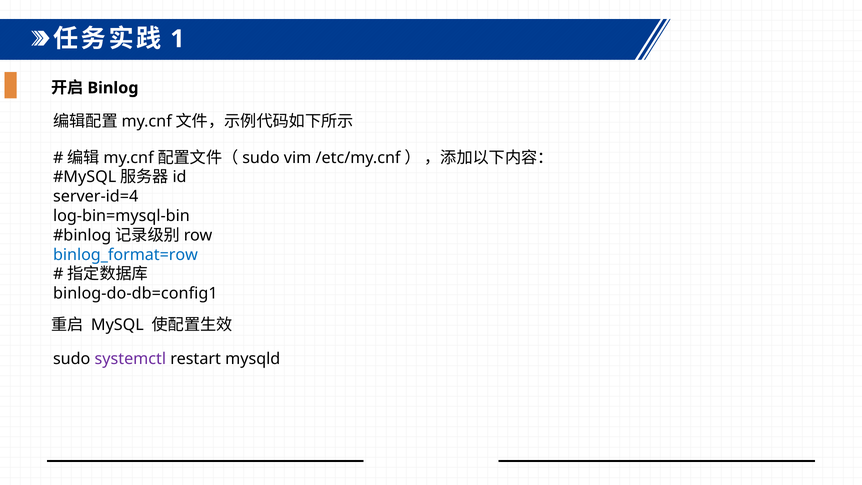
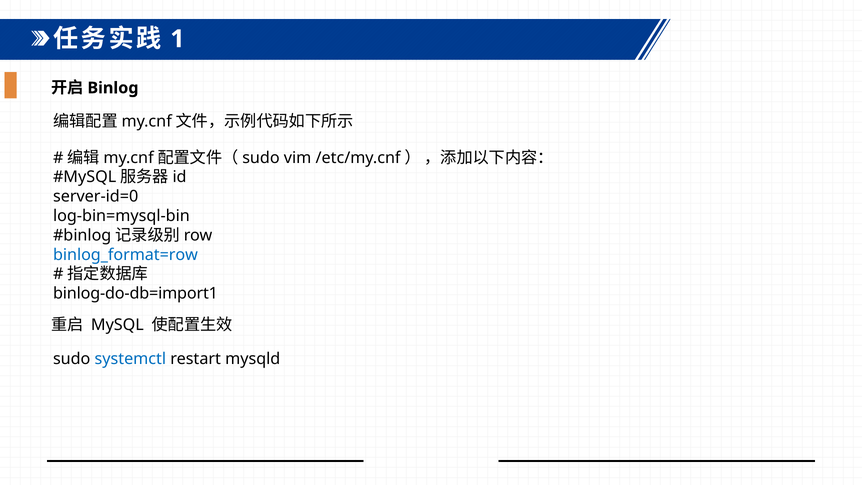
server-id=4: server-id=4 -> server-id=0
binlog-do-db=config1: binlog-do-db=config1 -> binlog-do-db=import1
systemctl colour: purple -> blue
